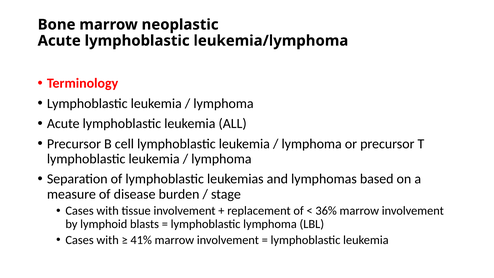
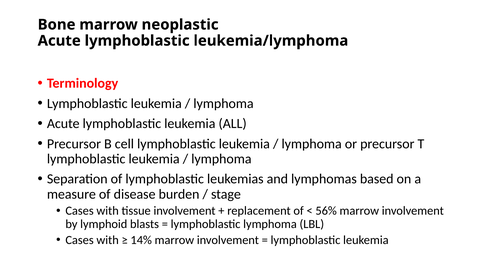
36%: 36% -> 56%
41%: 41% -> 14%
